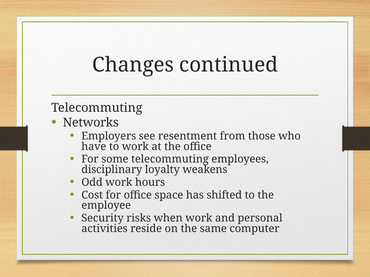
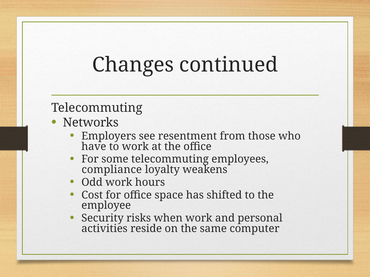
disciplinary: disciplinary -> compliance
